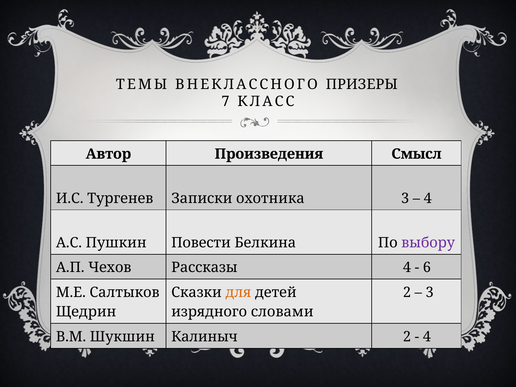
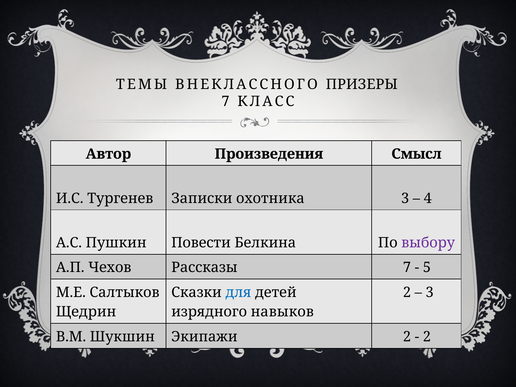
Рассказы 4: 4 -> 7
6: 6 -> 5
для colour: orange -> blue
словами: словами -> навыков
Калиныч: Калиныч -> Экипажи
4 at (427, 337): 4 -> 2
